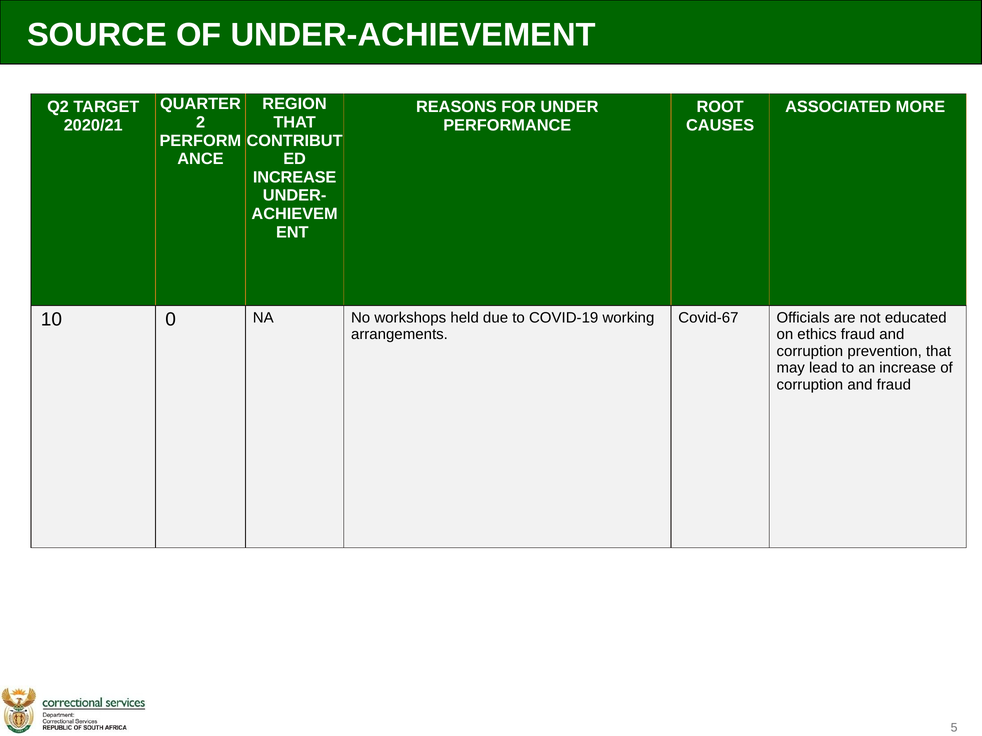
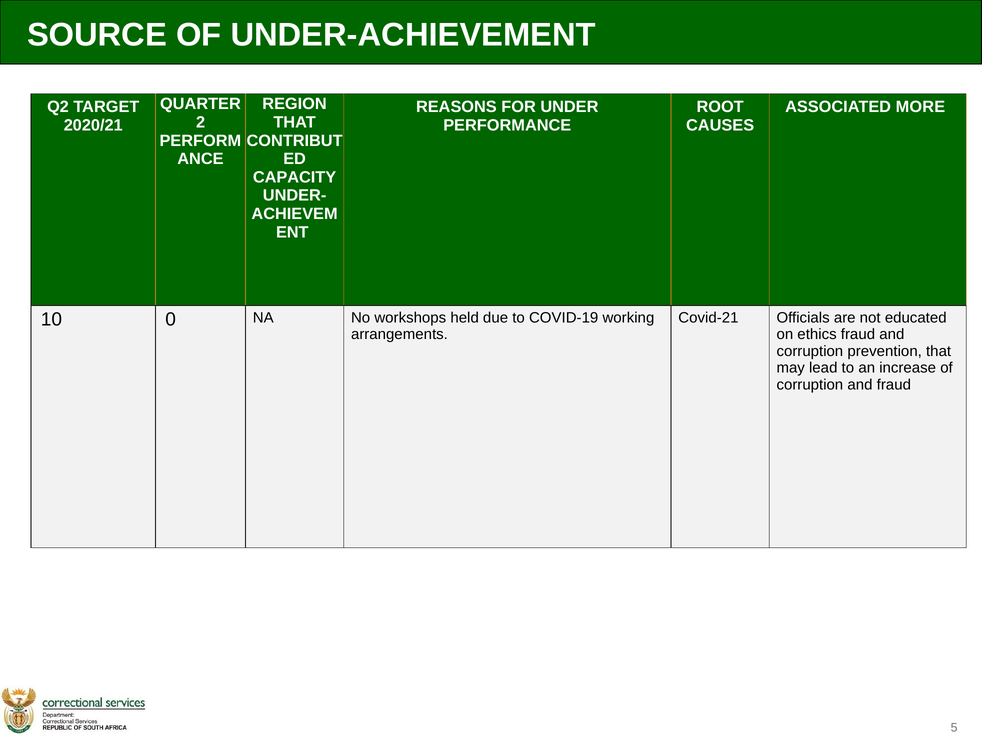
INCREASE at (295, 177): INCREASE -> CAPACITY
Covid-67: Covid-67 -> Covid-21
